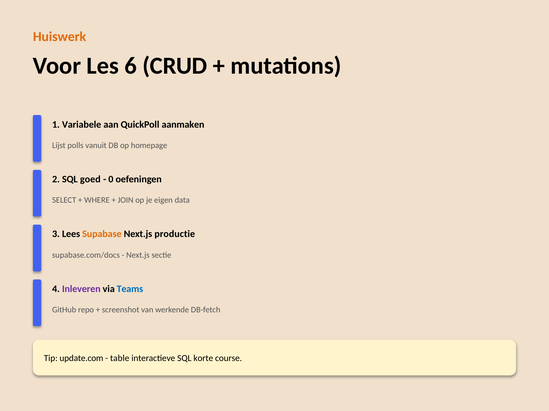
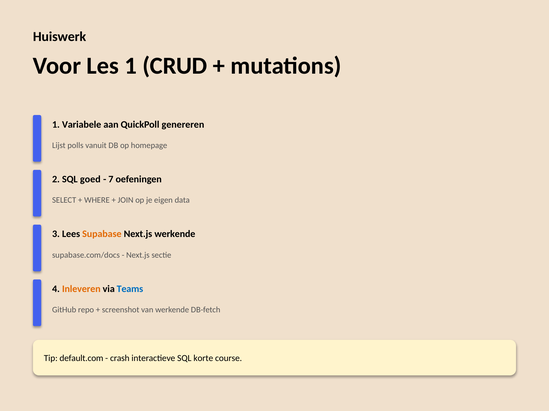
Huiswerk colour: orange -> black
Les 6: 6 -> 1
aanmaken: aanmaken -> genereren
0: 0 -> 7
Next.js productie: productie -> werkende
Inleveren colour: purple -> orange
update.com: update.com -> default.com
table: table -> crash
